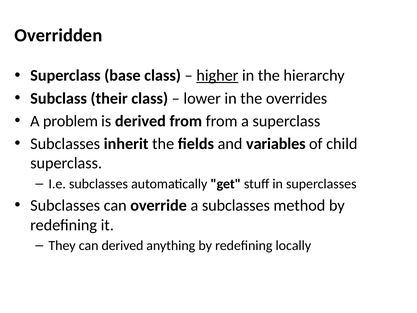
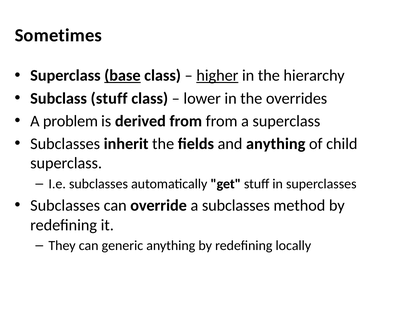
Overridden: Overridden -> Sometimes
base underline: none -> present
Subclass their: their -> stuff
and variables: variables -> anything
can derived: derived -> generic
